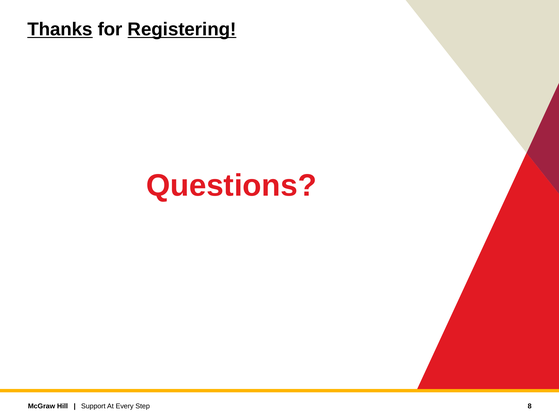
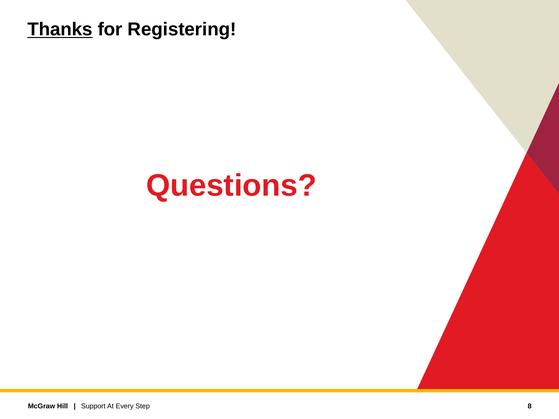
Registering underline: present -> none
